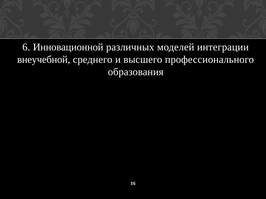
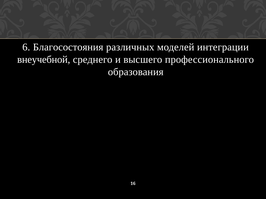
Инновационной: Инновационной -> Благосостояния
